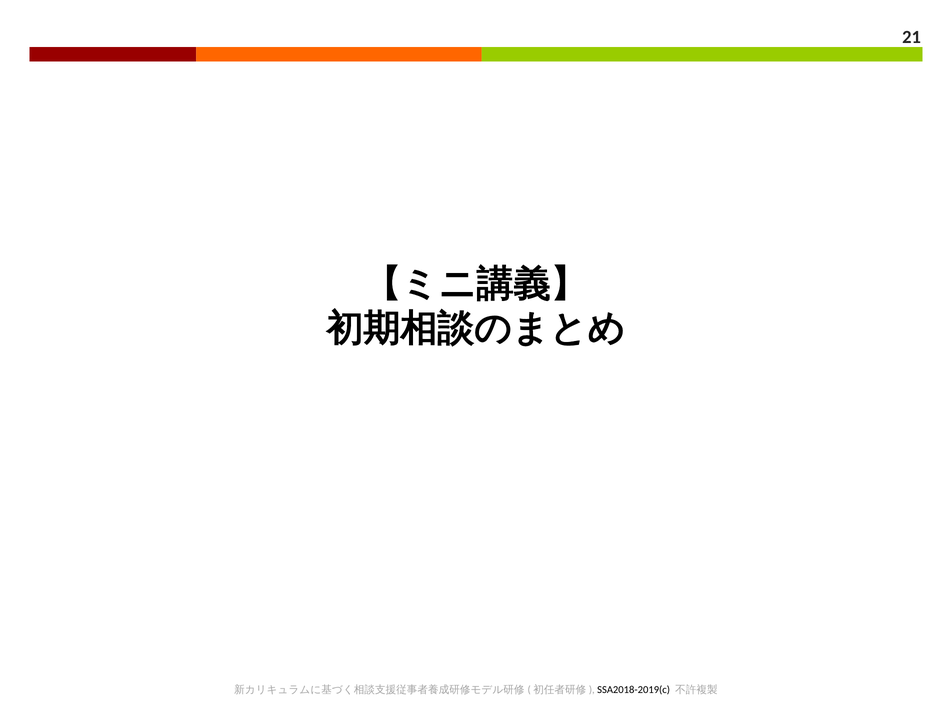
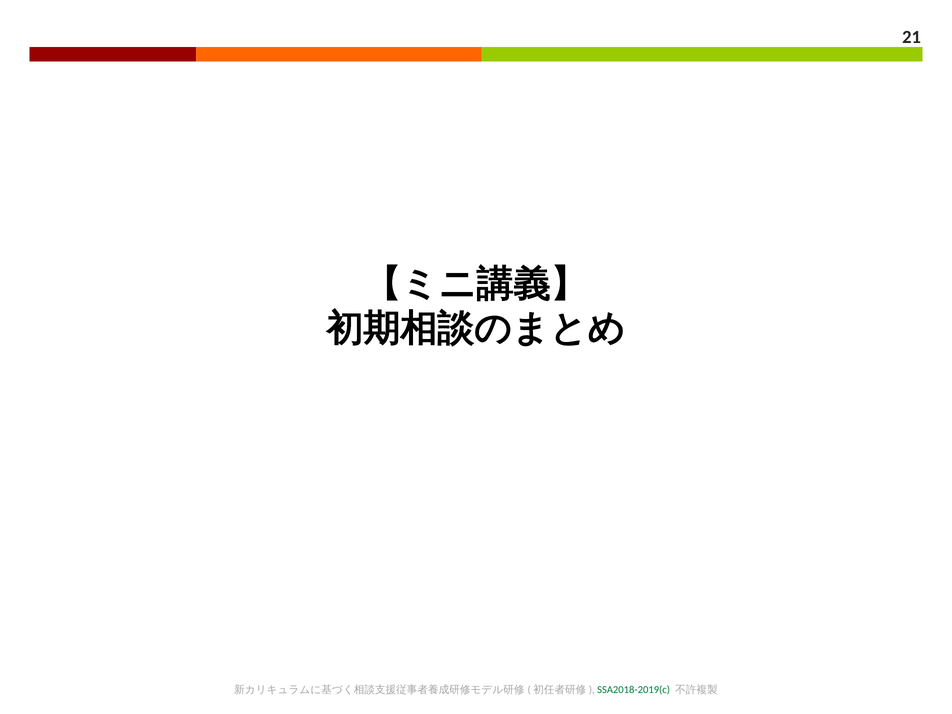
SSA2018-2019(c colour: black -> green
